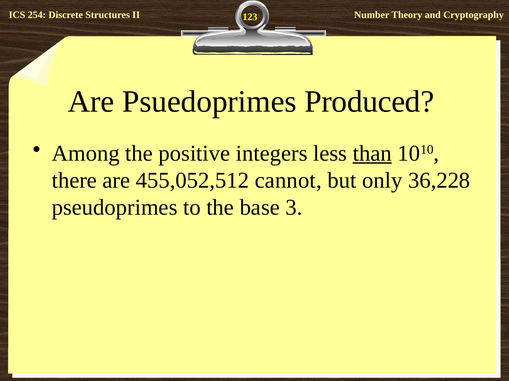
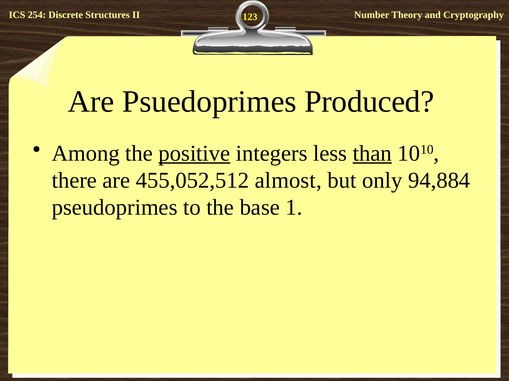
positive underline: none -> present
cannot: cannot -> almost
36,228: 36,228 -> 94,884
3: 3 -> 1
